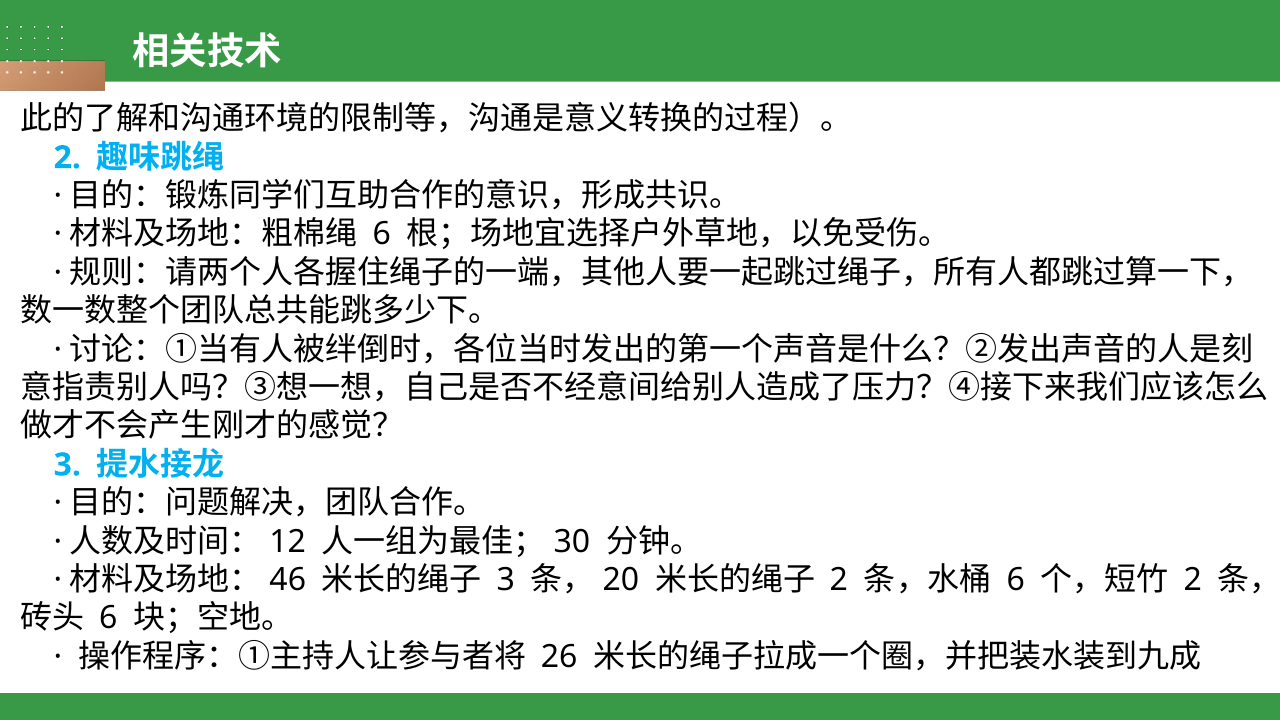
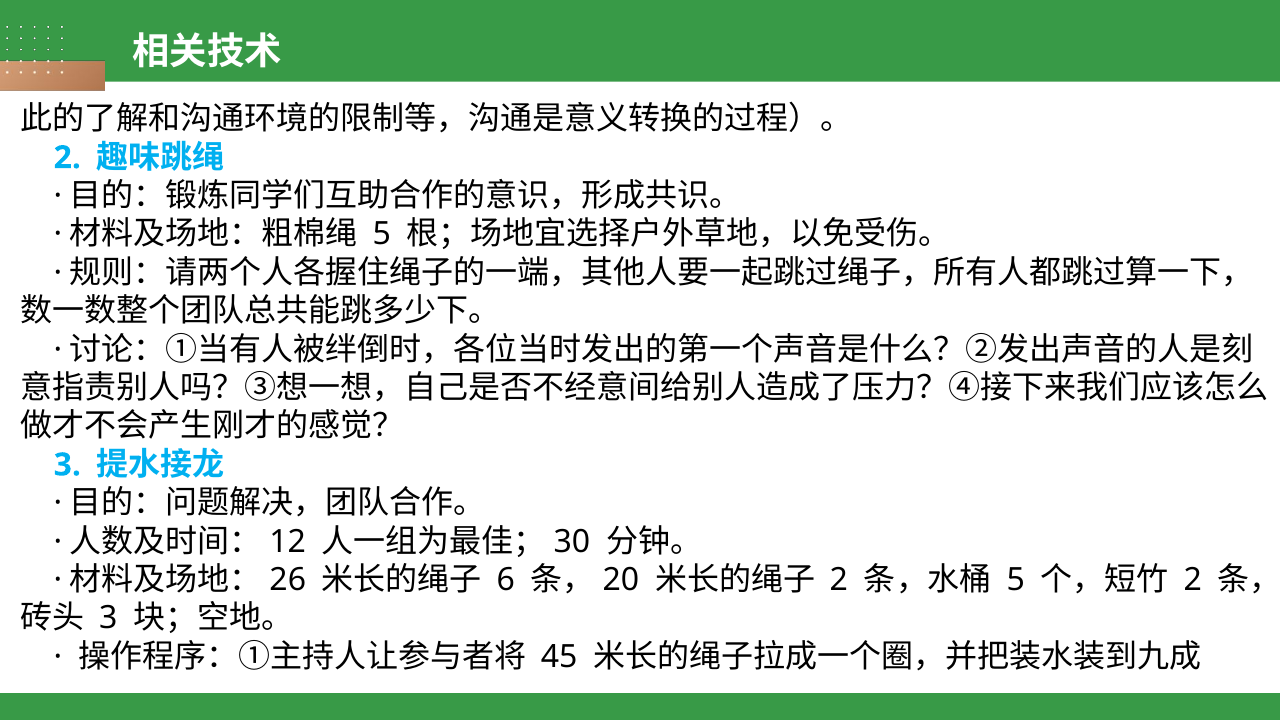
6 at (382, 234): 6 -> 5
46: 46 -> 26
3 at (506, 580): 3 -> 6
6 at (1016, 580): 6 -> 5
6 at (108, 618): 6 -> 3
26: 26 -> 45
